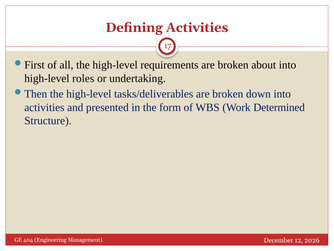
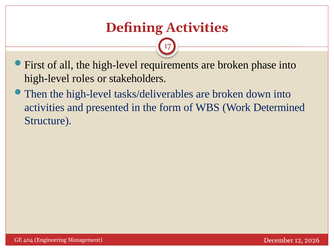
about: about -> phase
undertaking: undertaking -> stakeholders
